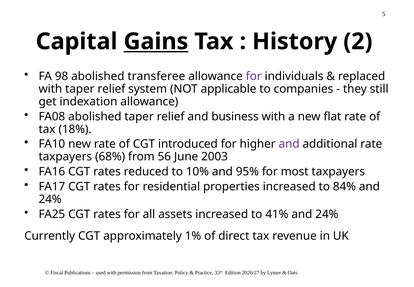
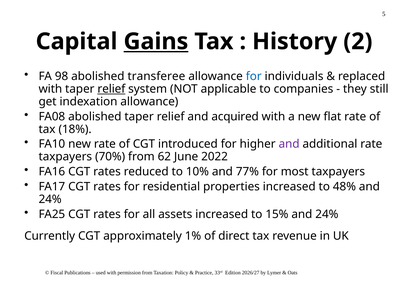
for at (254, 76) colour: purple -> blue
relief at (111, 89) underline: none -> present
business: business -> acquired
68%: 68% -> 70%
56: 56 -> 62
2003: 2003 -> 2022
95%: 95% -> 77%
84%: 84% -> 48%
41%: 41% -> 15%
